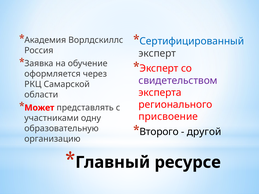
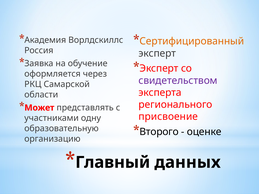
Сертифицированный colour: blue -> orange
другой: другой -> оценке
ресурсе: ресурсе -> данных
